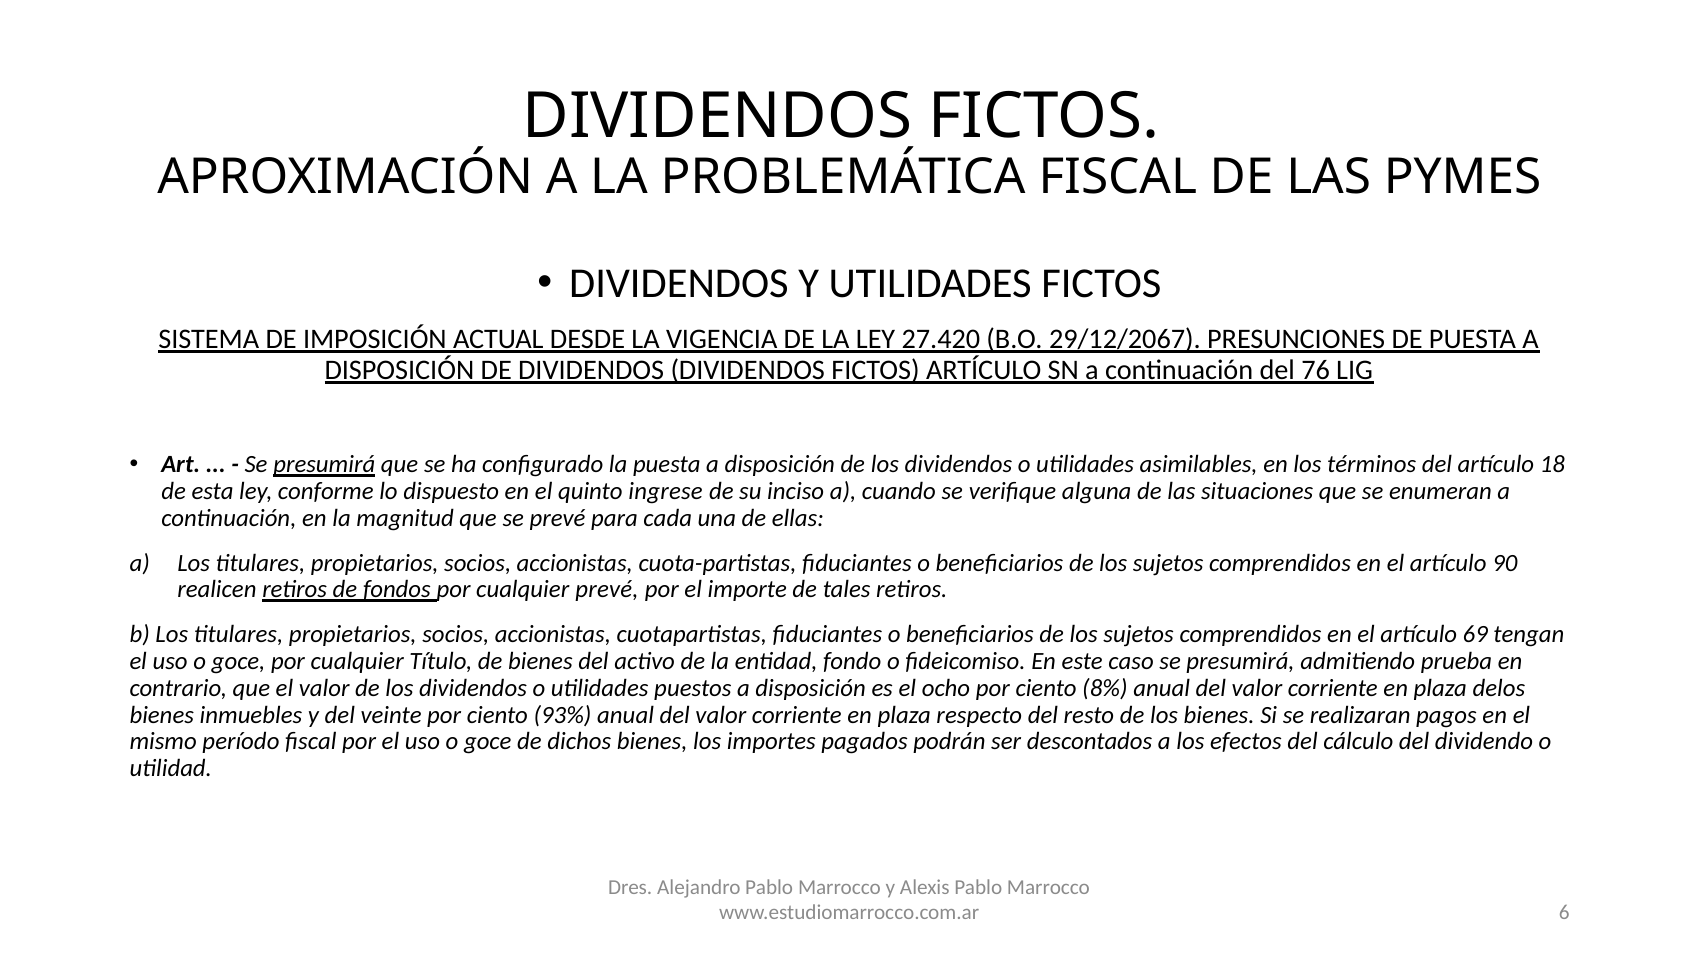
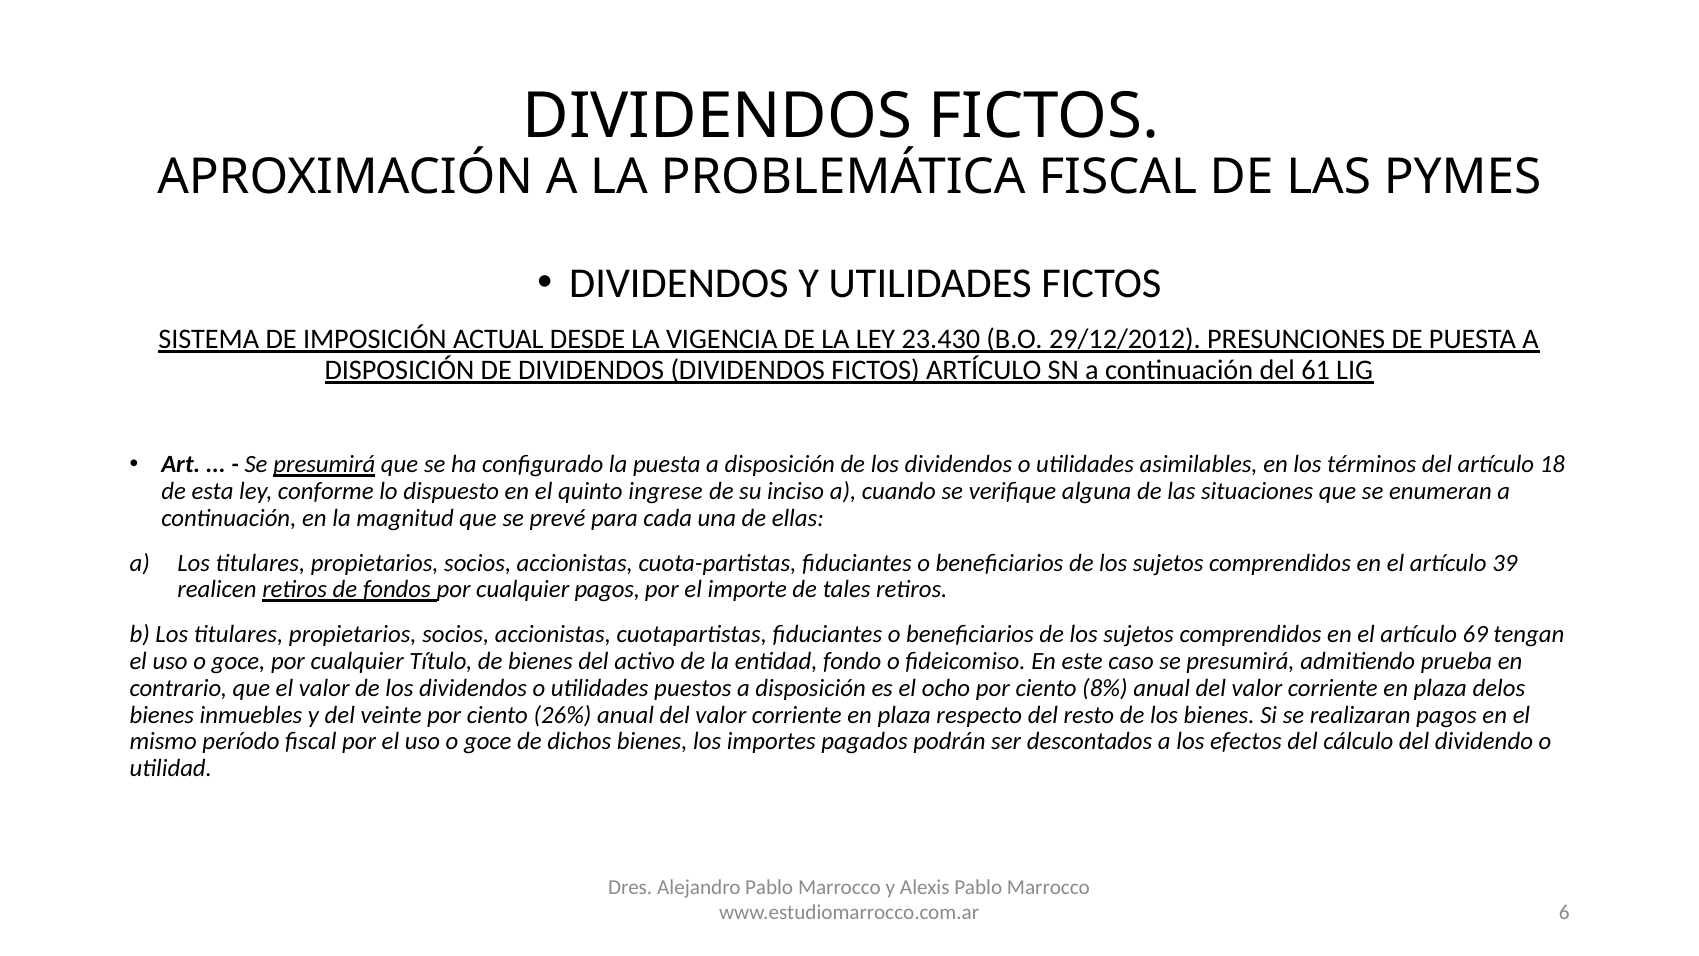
27.420: 27.420 -> 23.430
29/12/2067: 29/12/2067 -> 29/12/2012
76: 76 -> 61
90: 90 -> 39
cualquier prevé: prevé -> pagos
93%: 93% -> 26%
